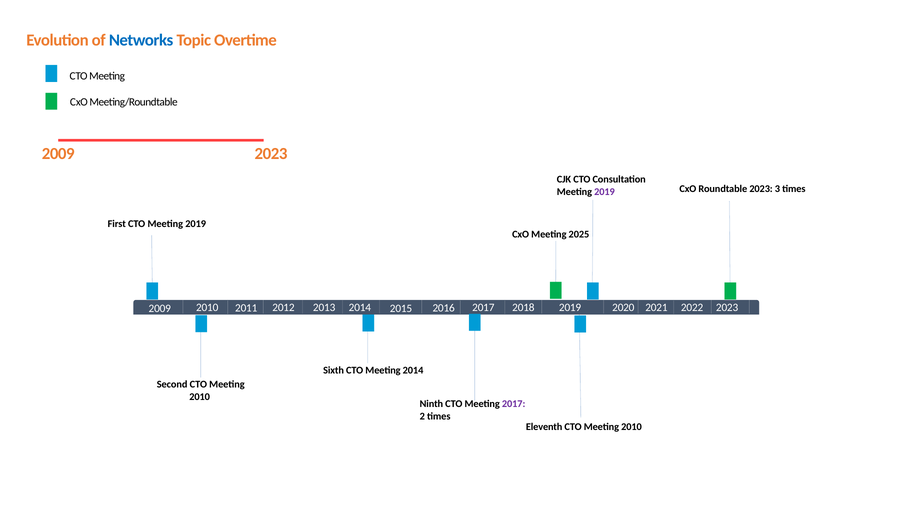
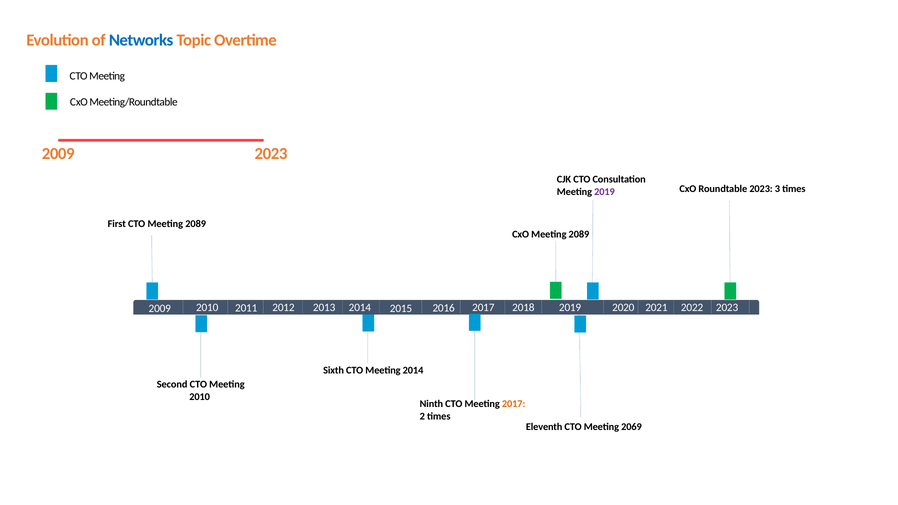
CTO Meeting 2019: 2019 -> 2089
CxO Meeting 2025: 2025 -> 2089
2017 at (514, 404) colour: purple -> orange
Eleventh CTO Meeting 2010: 2010 -> 2069
